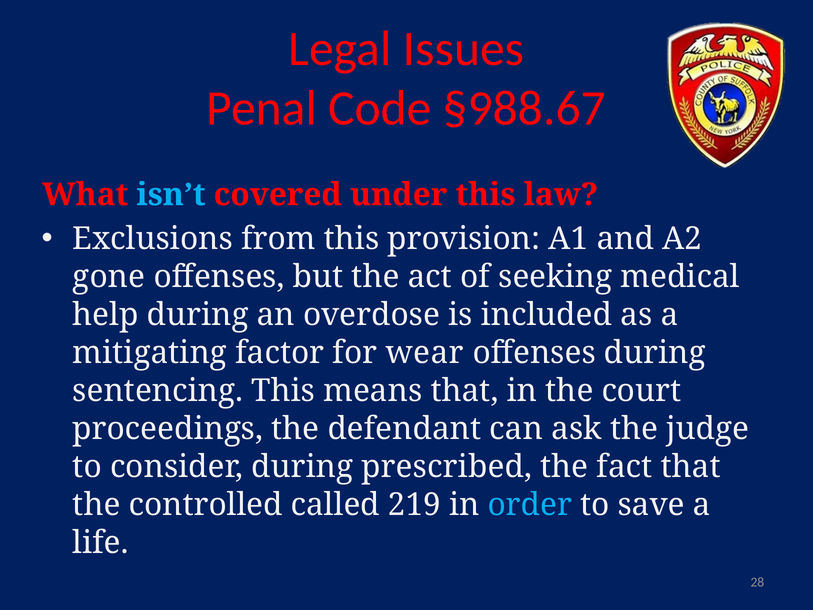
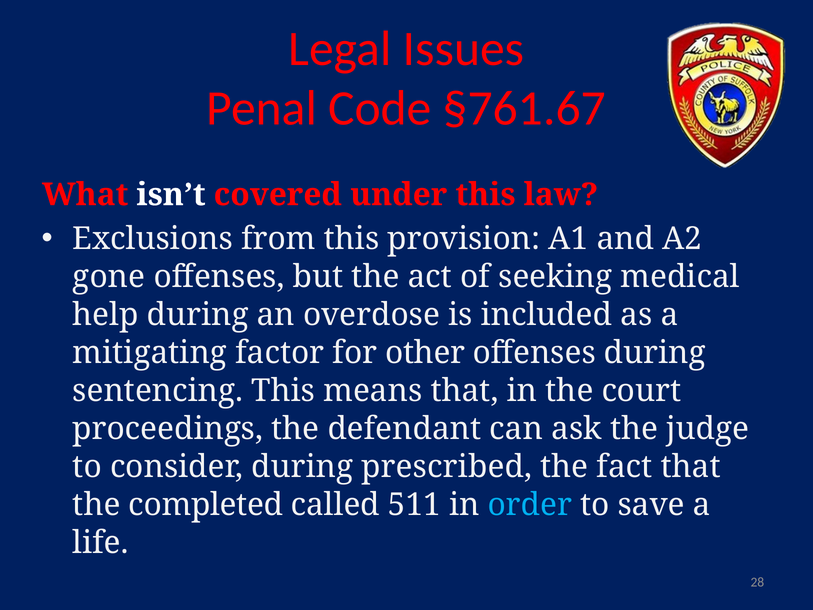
§988.67: §988.67 -> §761.67
isn’t colour: light blue -> white
wear: wear -> other
controlled: controlled -> completed
219: 219 -> 511
